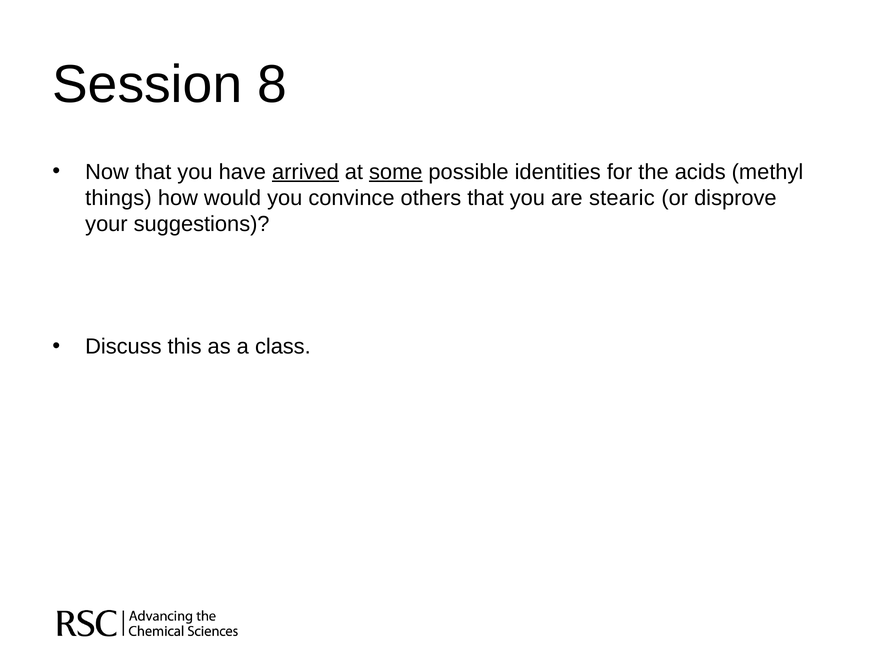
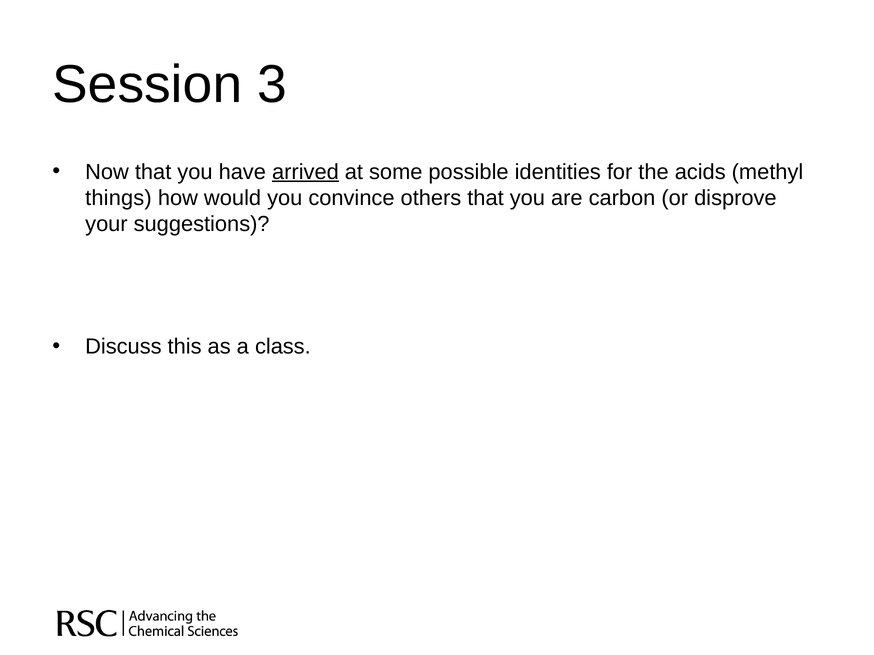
8: 8 -> 3
some underline: present -> none
stearic: stearic -> carbon
